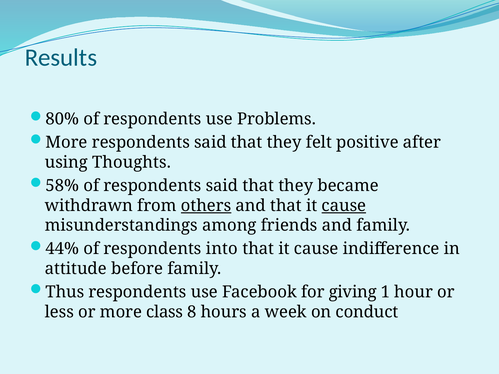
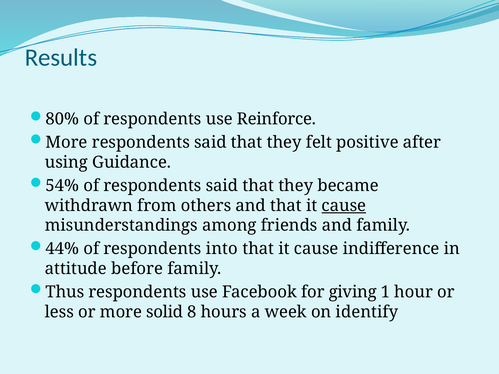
Problems: Problems -> Reinforce
Thoughts: Thoughts -> Guidance
58%: 58% -> 54%
others underline: present -> none
class: class -> solid
conduct: conduct -> identify
